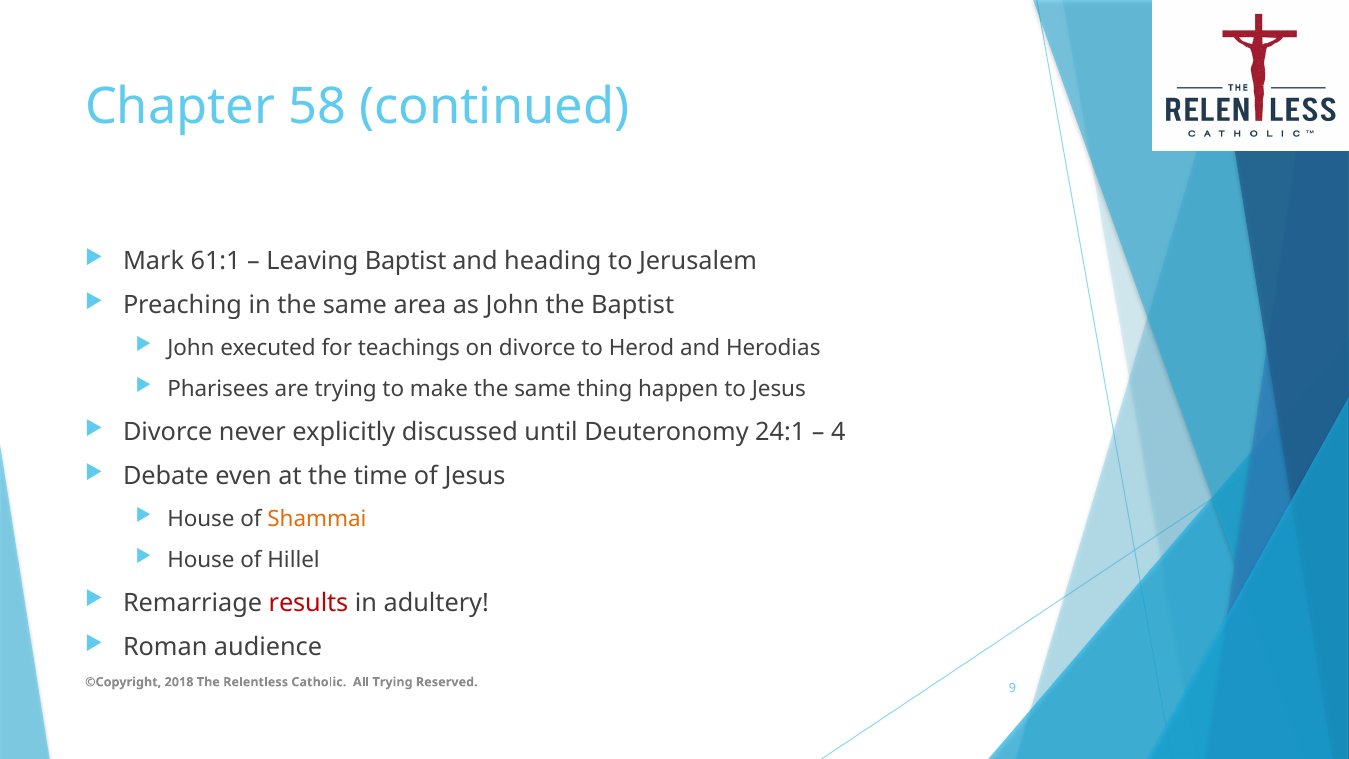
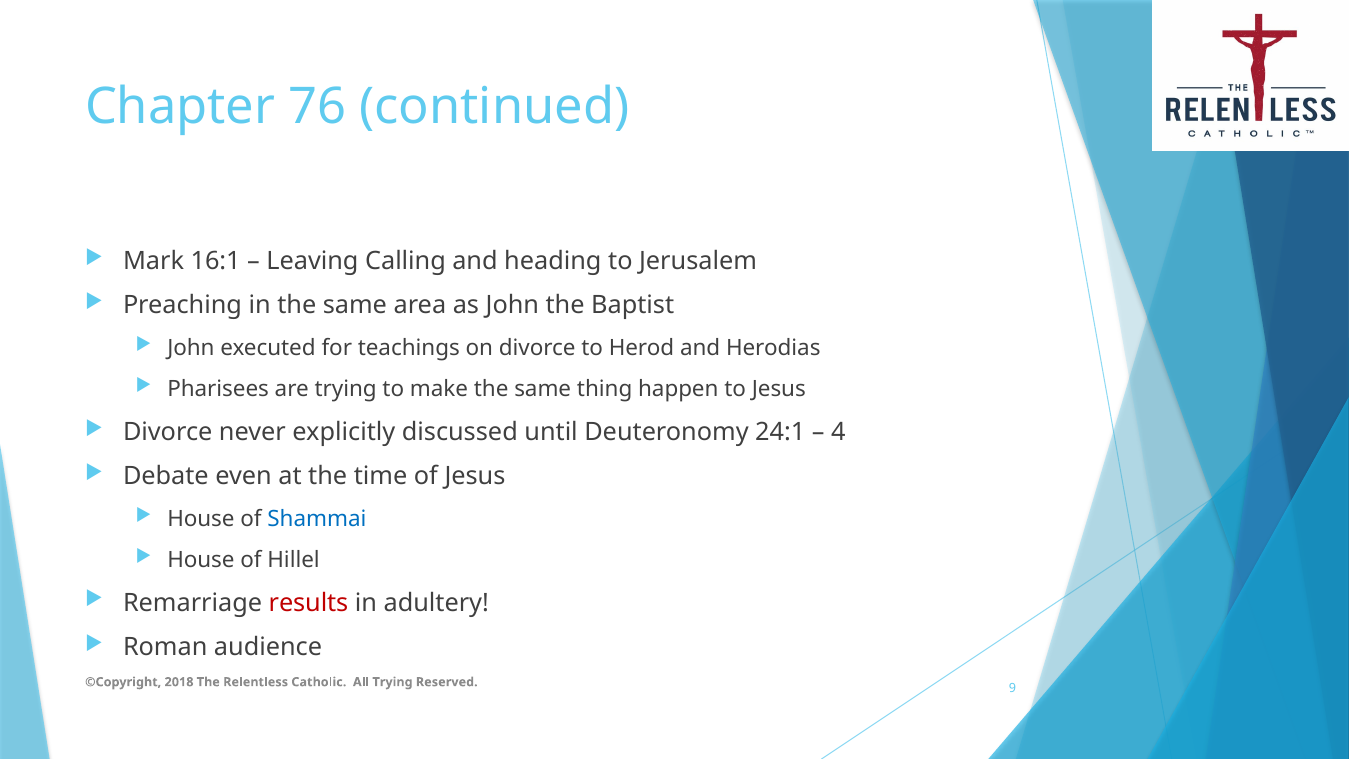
58: 58 -> 76
61:1: 61:1 -> 16:1
Leaving Baptist: Baptist -> Calling
Shammai colour: orange -> blue
